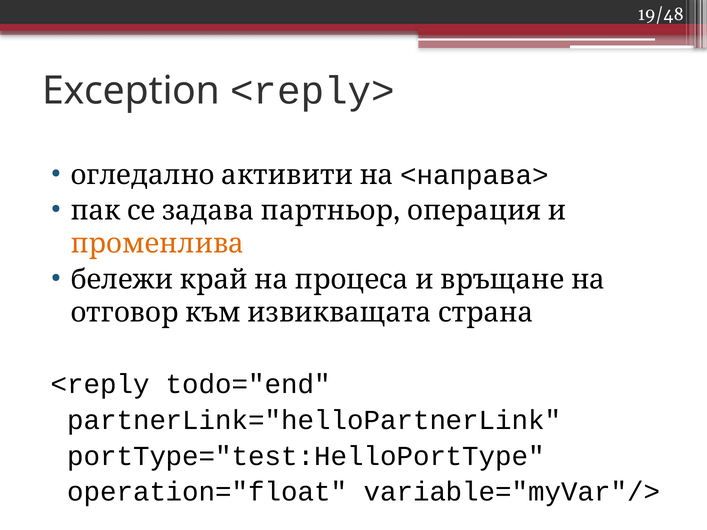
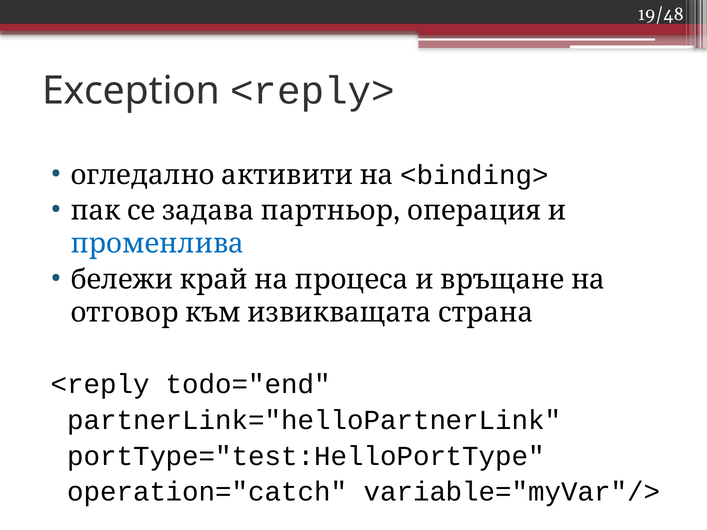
<направа>: <направа> -> <binding>
променлива colour: orange -> blue
operation="float: operation="float -> operation="catch
